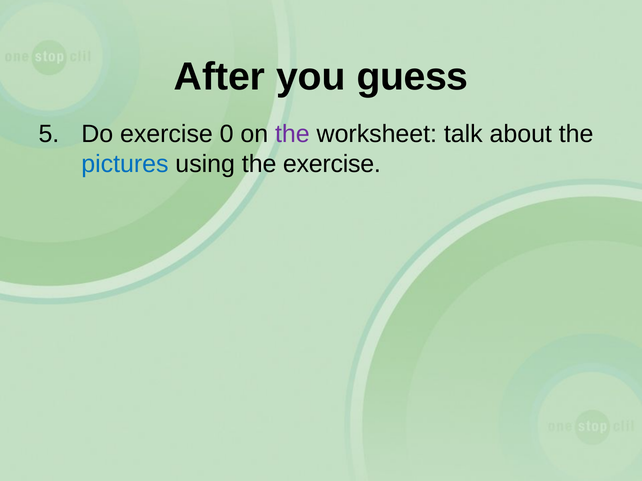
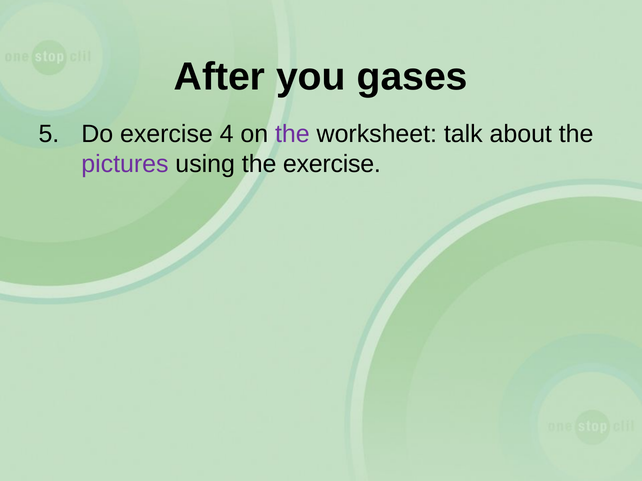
guess: guess -> gases
0: 0 -> 4
pictures colour: blue -> purple
